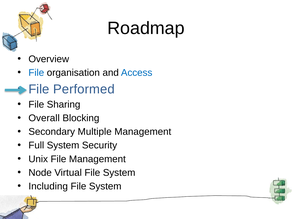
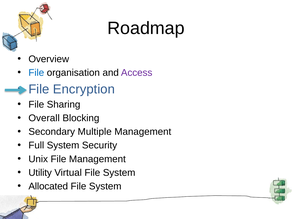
Access colour: blue -> purple
Performed: Performed -> Encryption
Node: Node -> Utility
Including: Including -> Allocated
